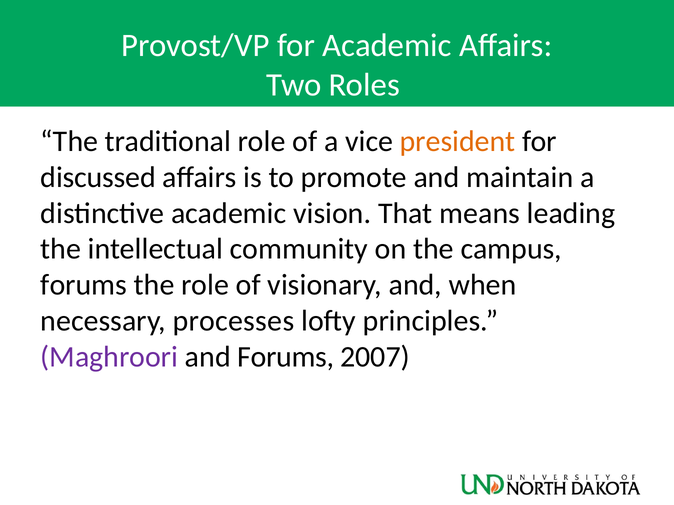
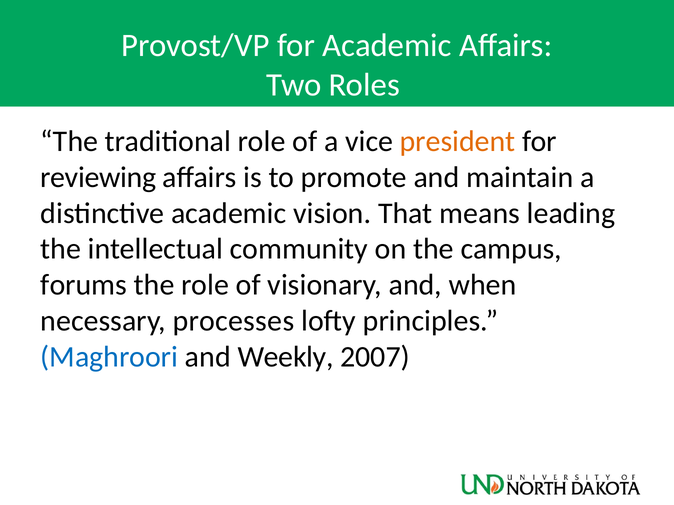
discussed: discussed -> reviewing
Maghroori colour: purple -> blue
and Forums: Forums -> Weekly
